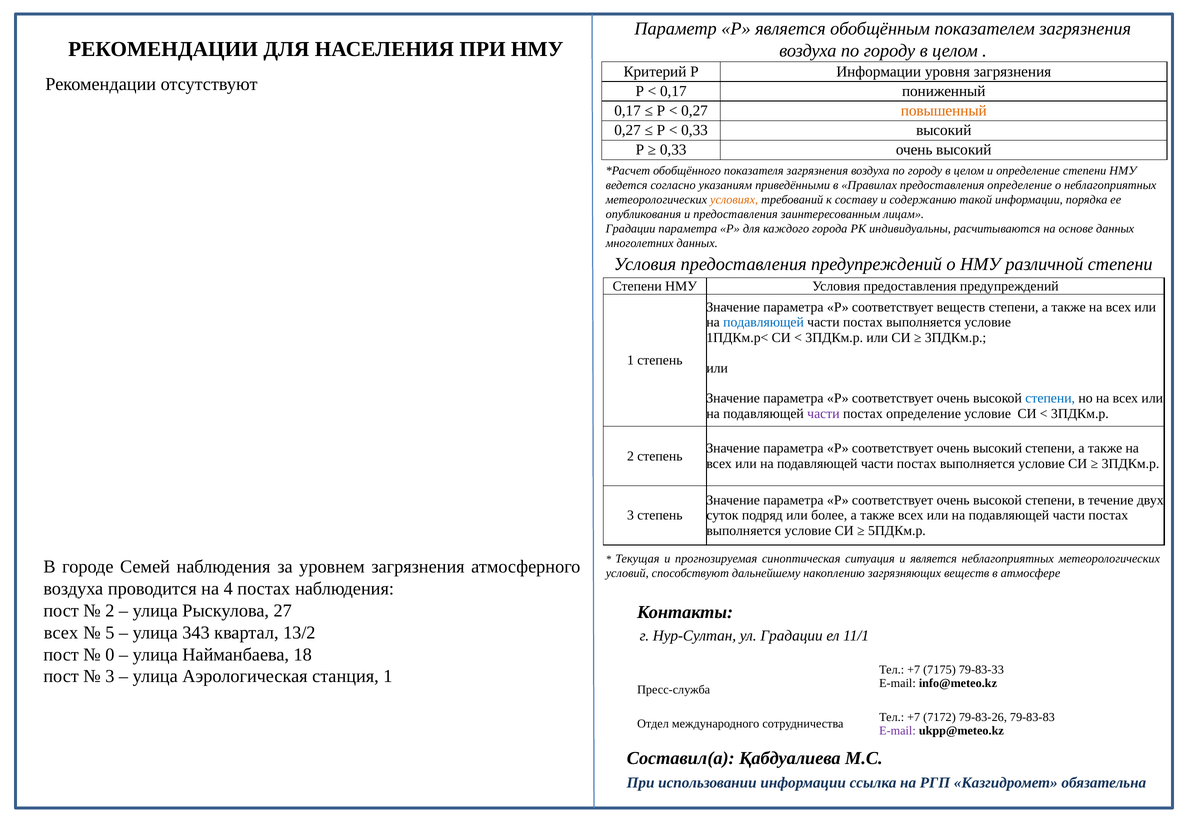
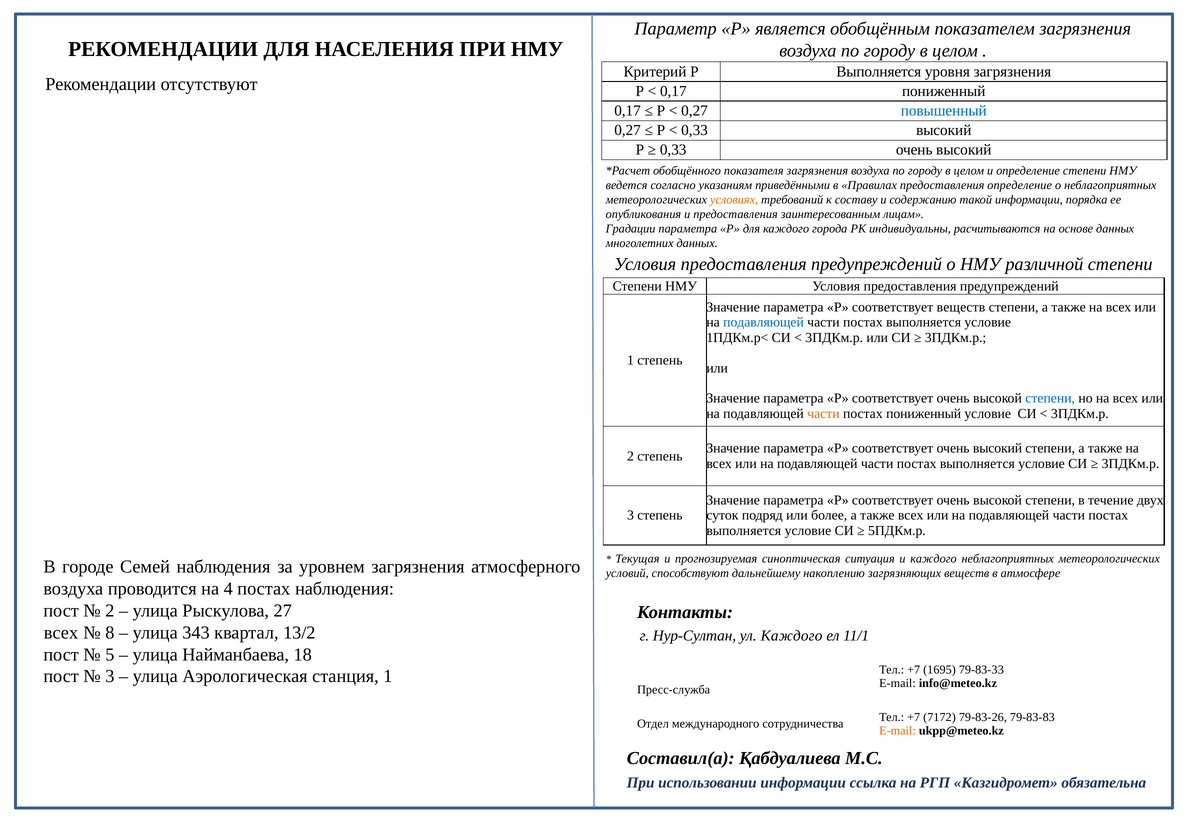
Р Информации: Информации -> Выполняется
повышенный colour: orange -> blue
части at (823, 414) colour: purple -> orange
постах определение: определение -> пониженный
и является: является -> каждого
5: 5 -> 8
ул Градации: Градации -> Каждого
0: 0 -> 5
7175: 7175 -> 1695
E-mail at (897, 731) colour: purple -> orange
